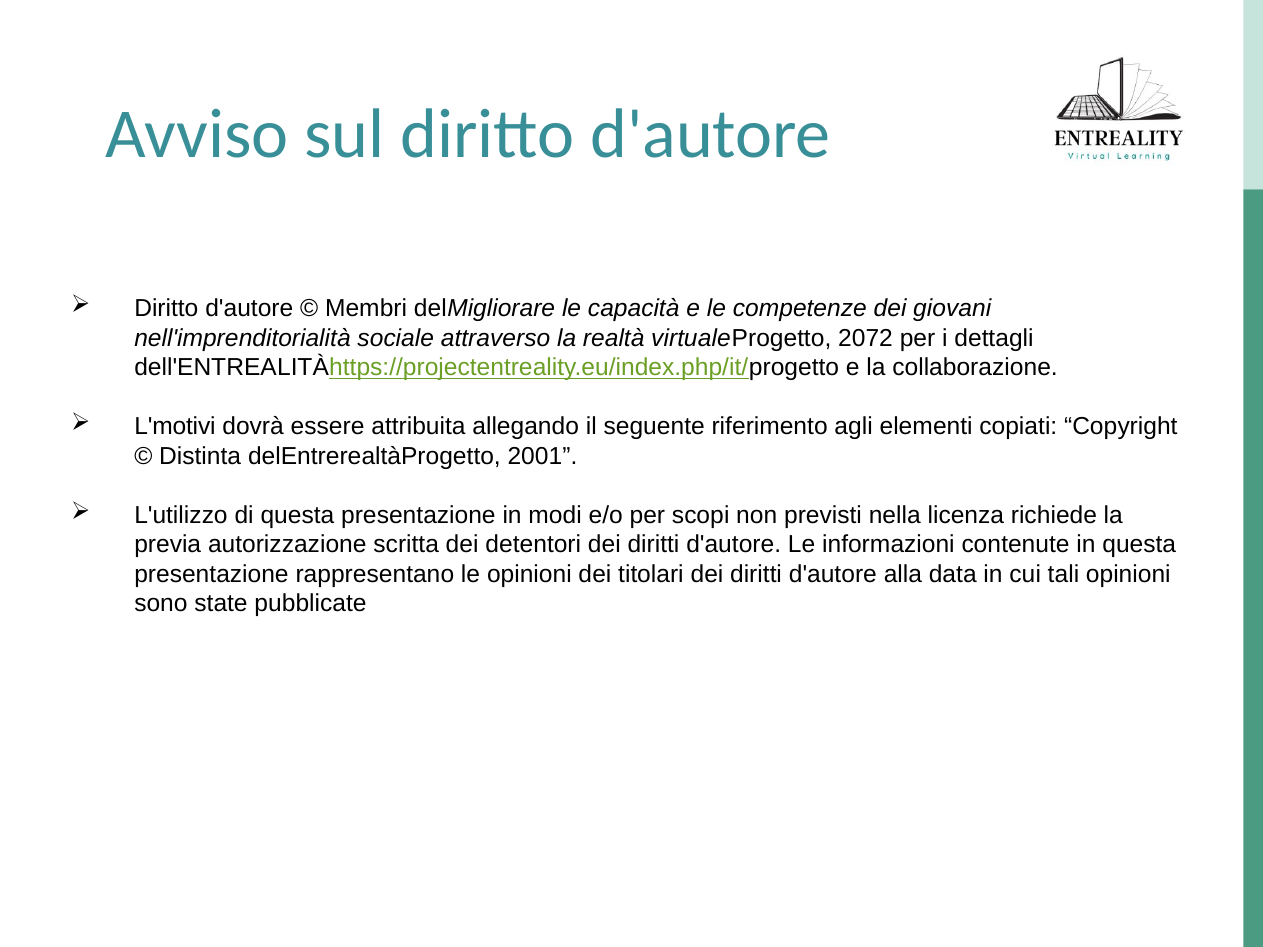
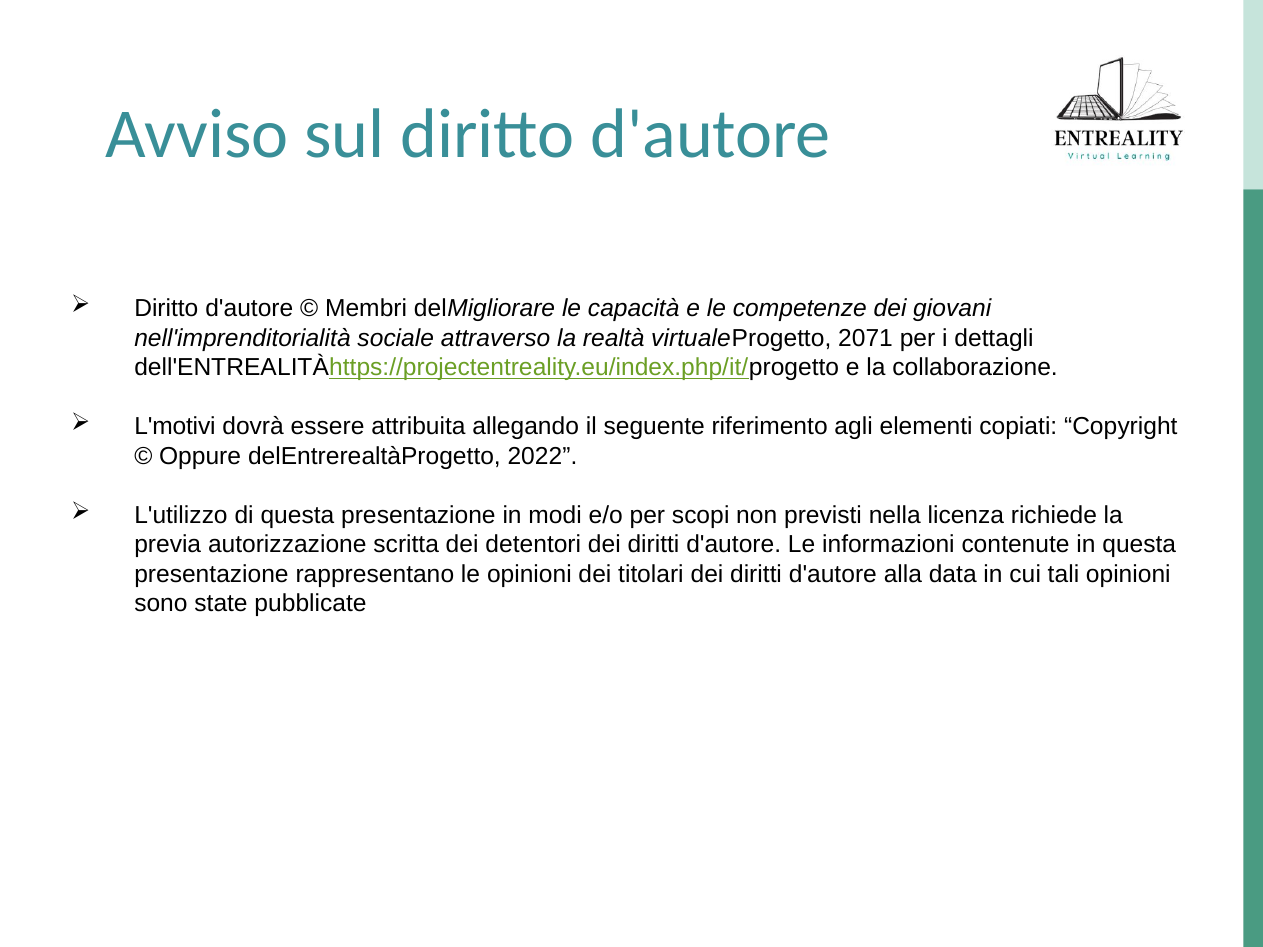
2072: 2072 -> 2071
Distinta: Distinta -> Oppure
2001: 2001 -> 2022
